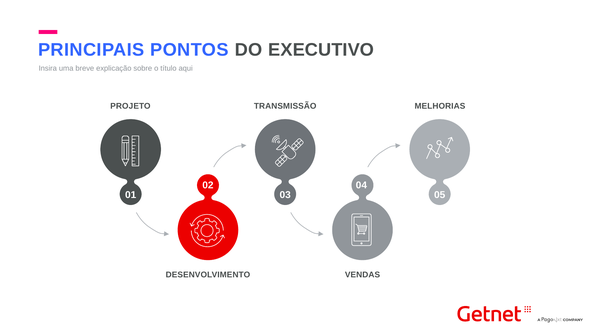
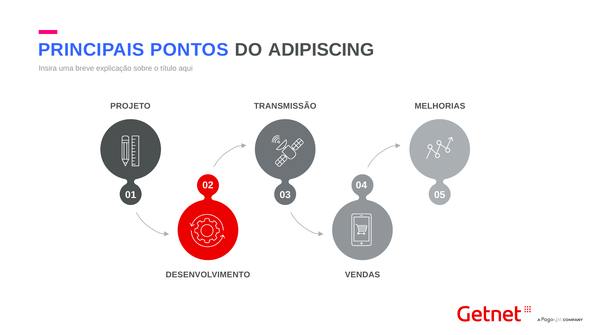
EXECUTIVO: EXECUTIVO -> ADIPISCING
